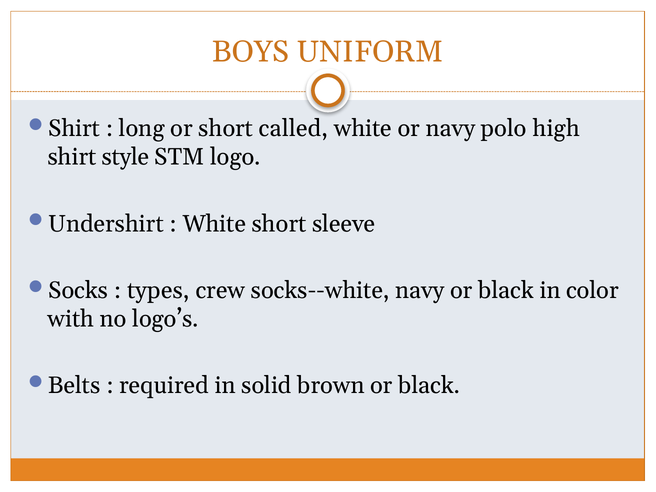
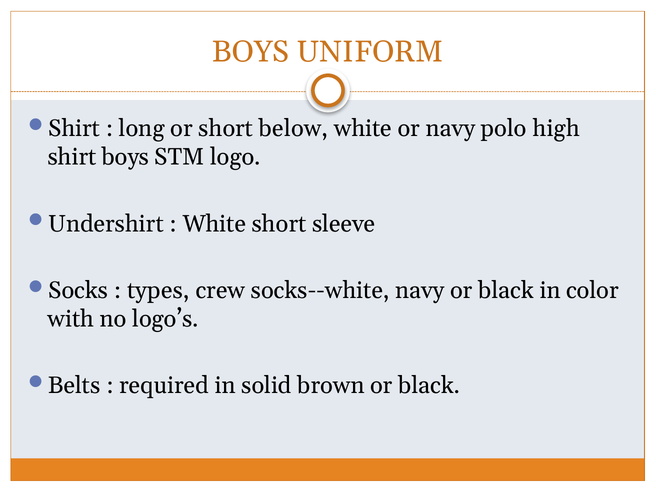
called: called -> below
shirt style: style -> boys
